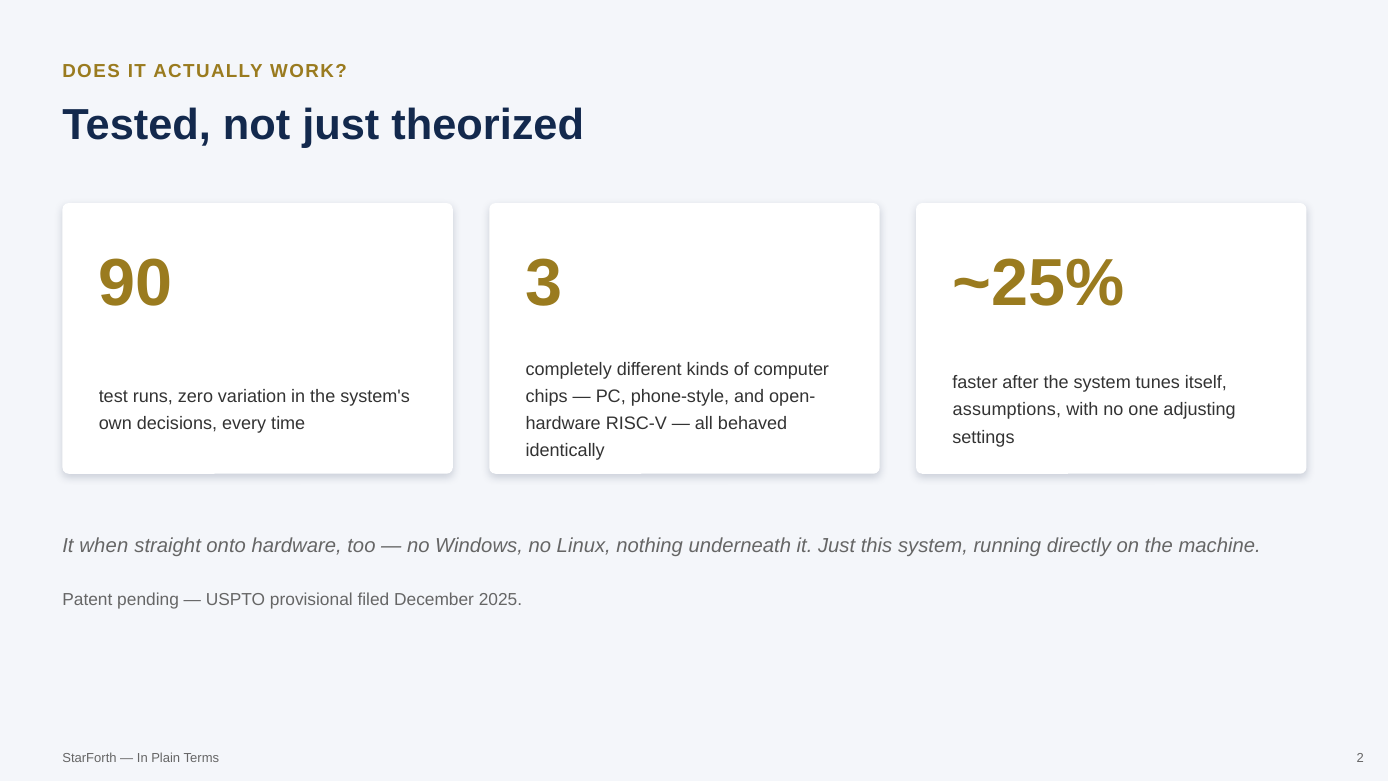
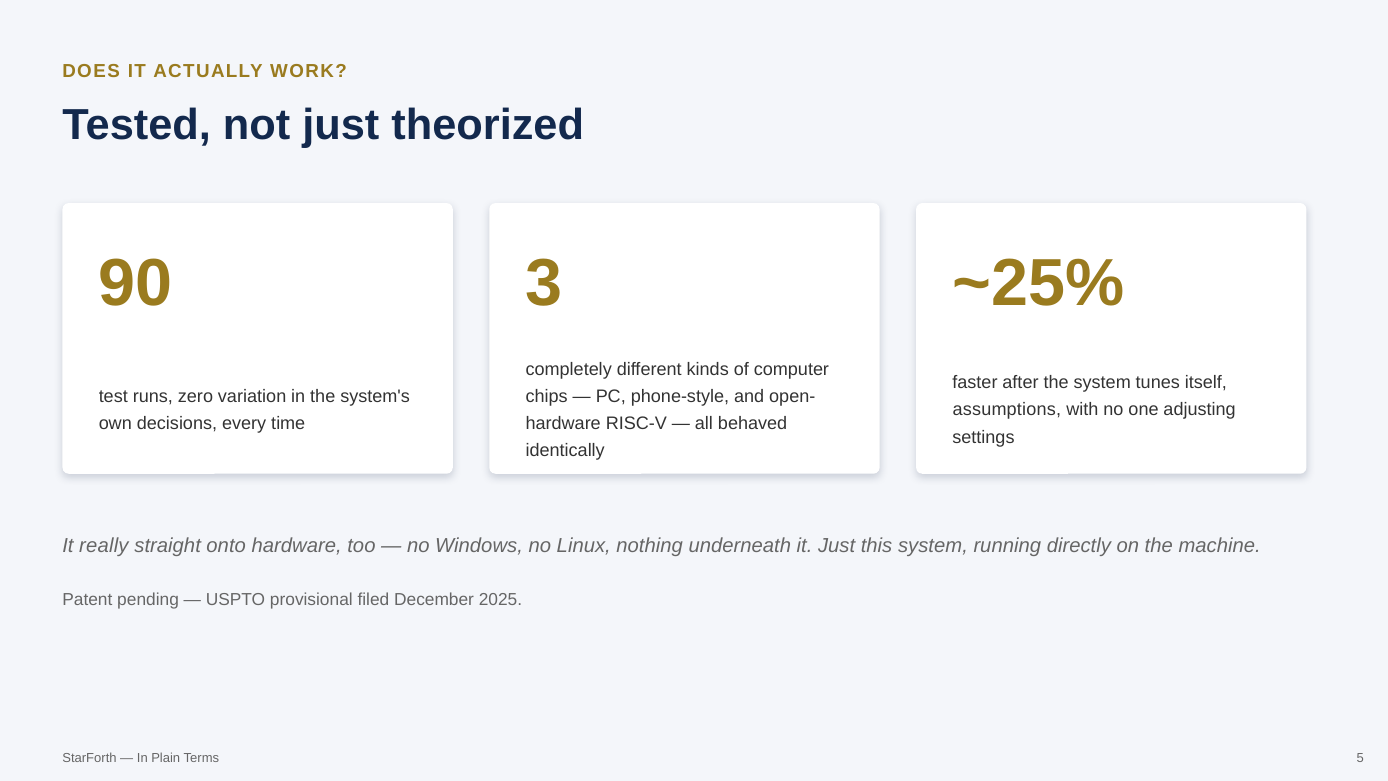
when: when -> really
2: 2 -> 5
